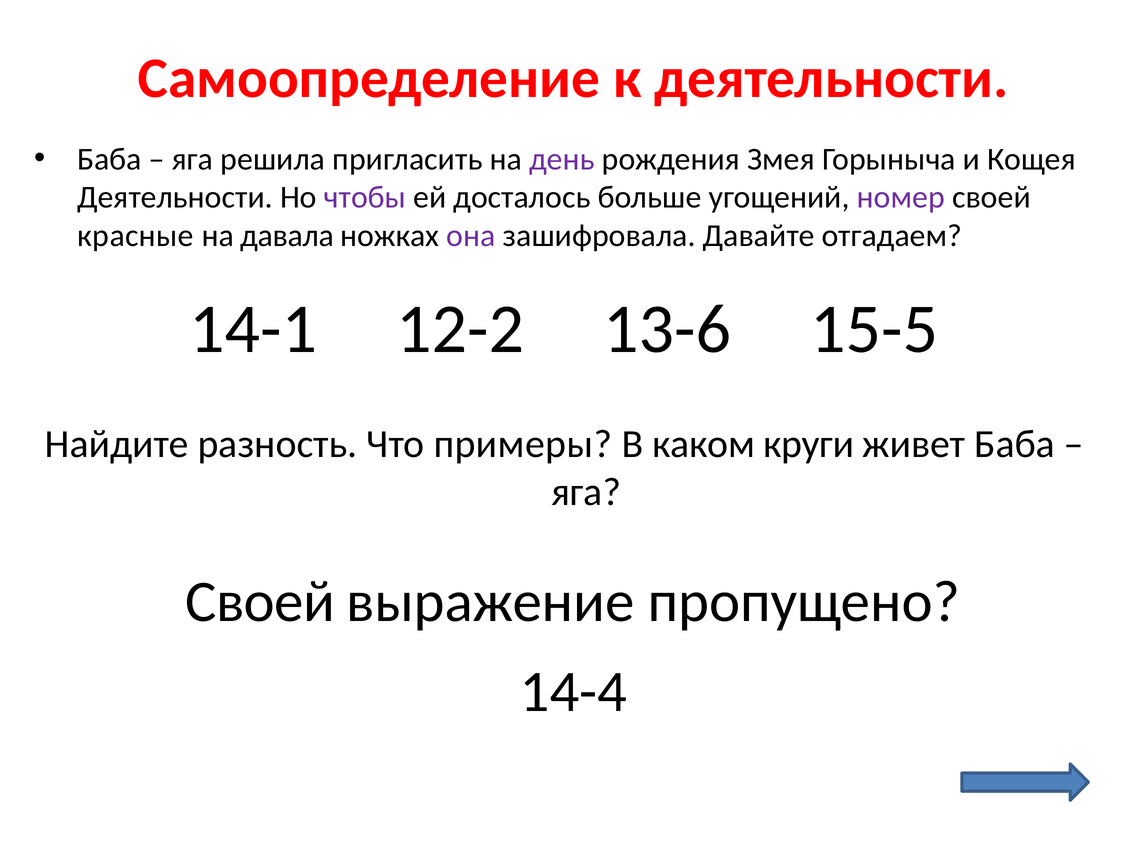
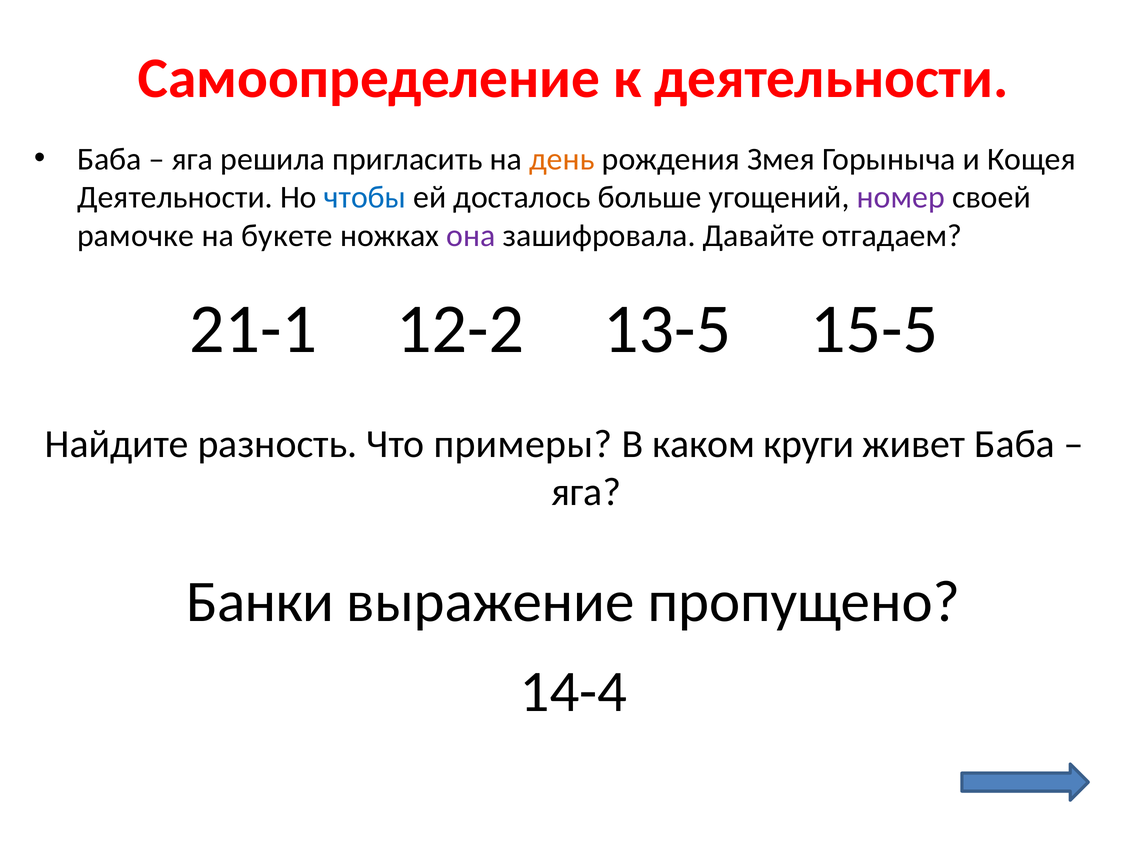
день colour: purple -> orange
чтобы colour: purple -> blue
красные: красные -> рамочке
давала: давала -> букете
14-1: 14-1 -> 21-1
13-6: 13-6 -> 13-5
Своей at (260, 602): Своей -> Банки
